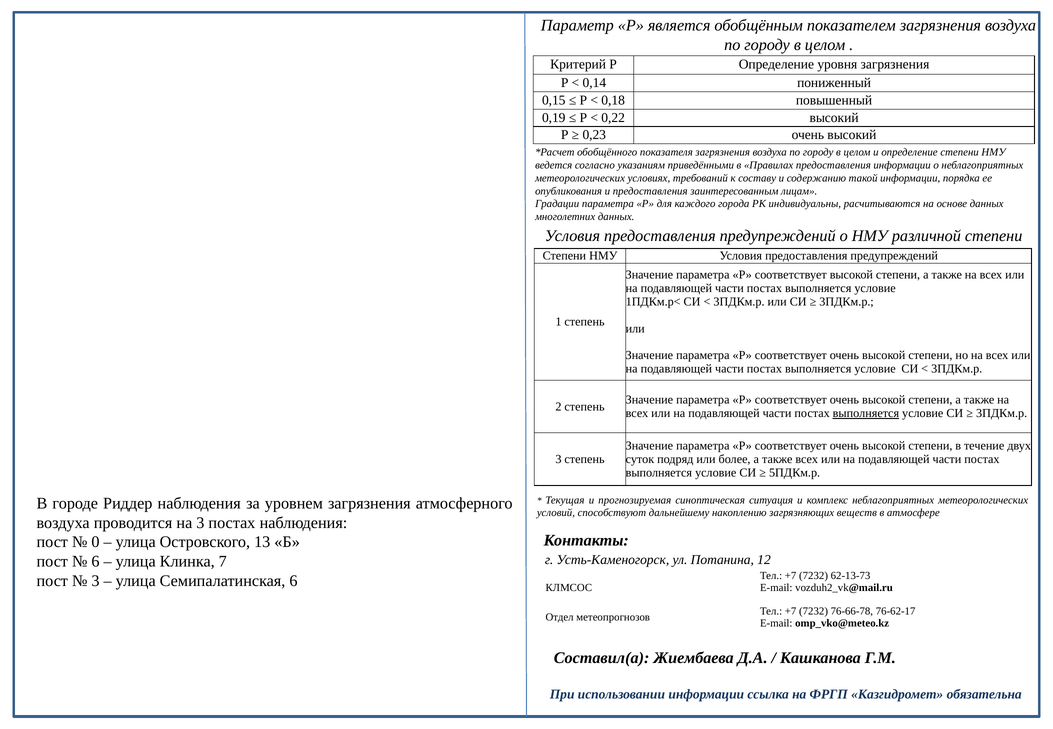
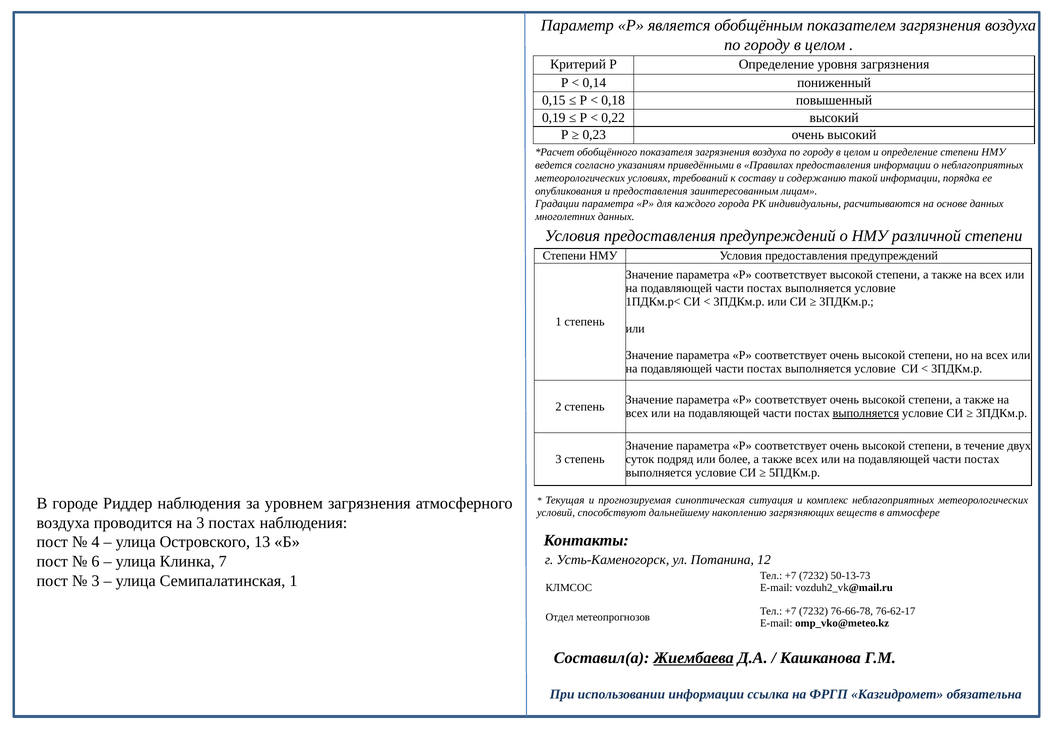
0: 0 -> 4
62-13-73: 62-13-73 -> 50-13-73
Семипалатинская 6: 6 -> 1
Жиембаева underline: none -> present
